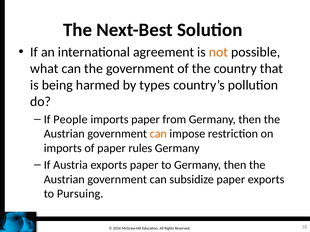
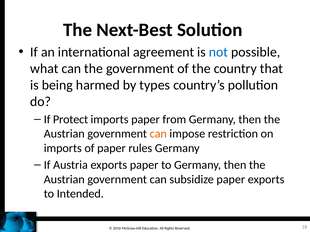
not colour: orange -> blue
People: People -> Protect
Pursuing: Pursuing -> Intended
